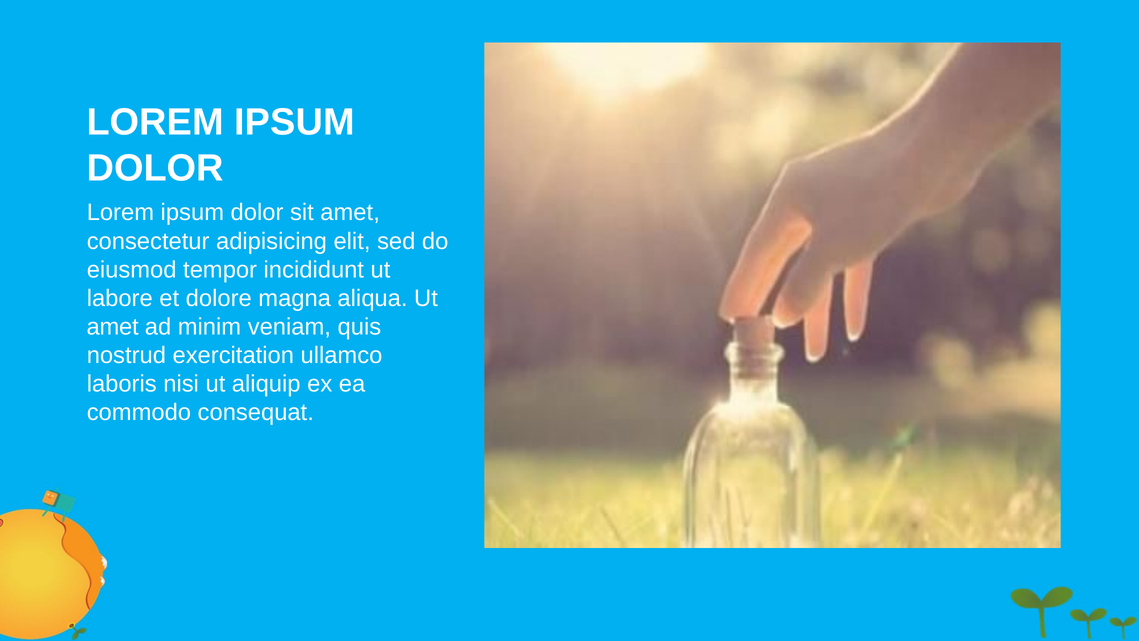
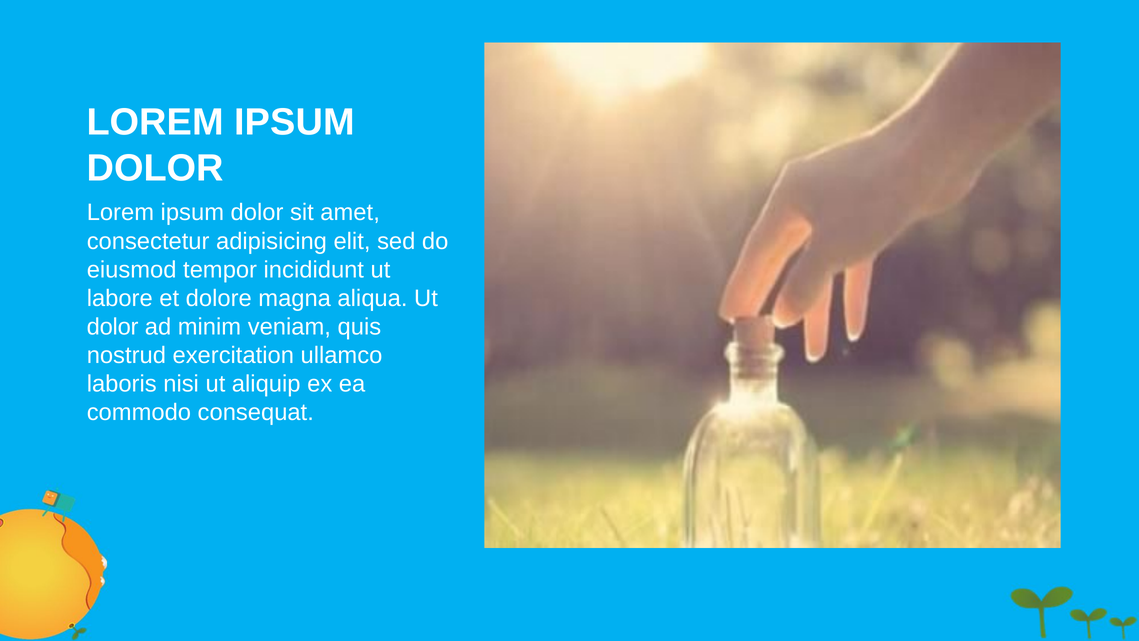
amet at (113, 327): amet -> dolor
